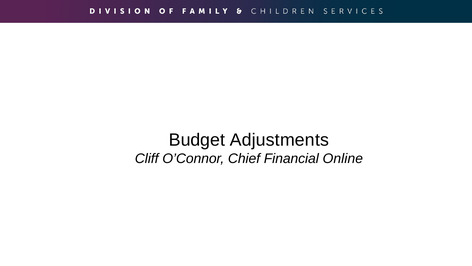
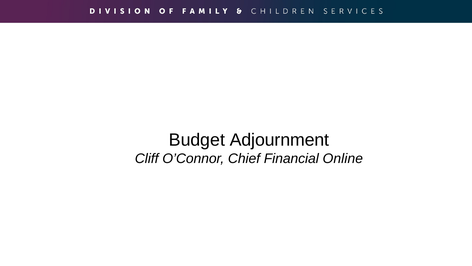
Adjustments: Adjustments -> Adjournment
